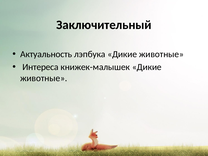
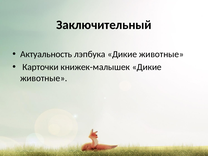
Интереса: Интереса -> Карточки
